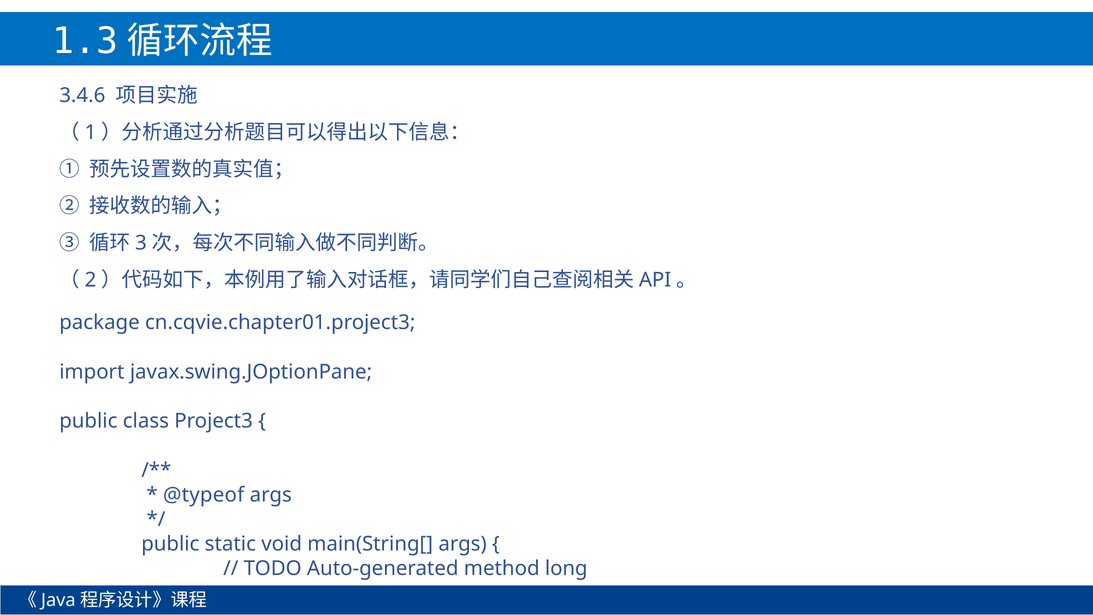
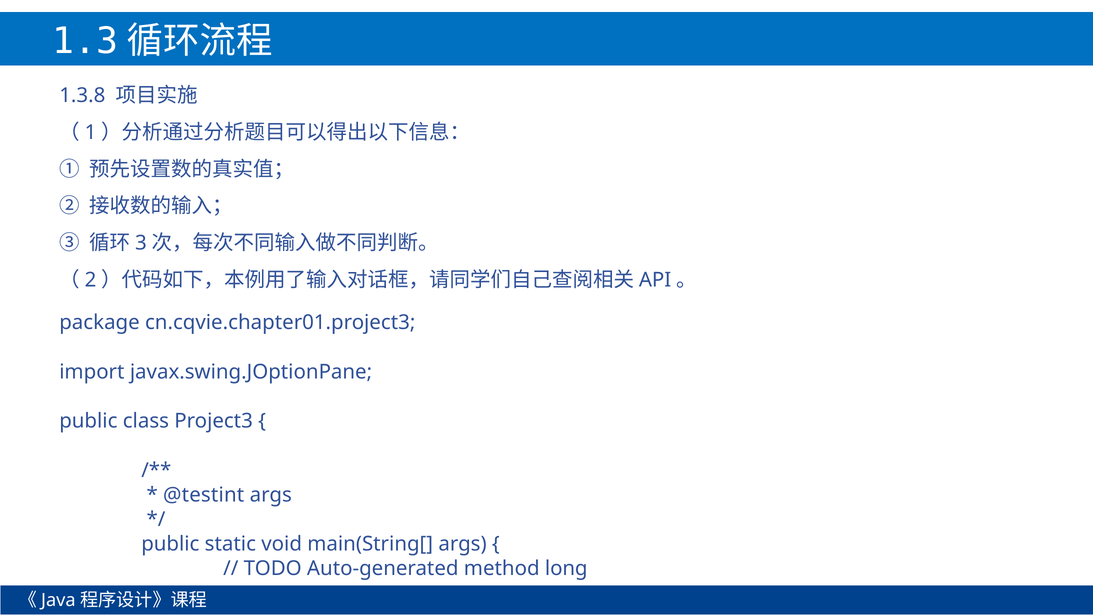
3.4.6: 3.4.6 -> 1.3.8
@typeof: @typeof -> @testint
